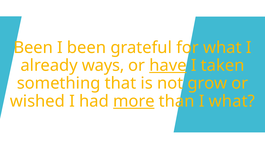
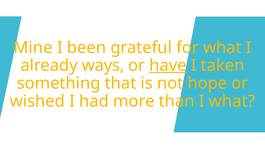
Been at (33, 48): Been -> Mine
grow: grow -> hope
more underline: present -> none
